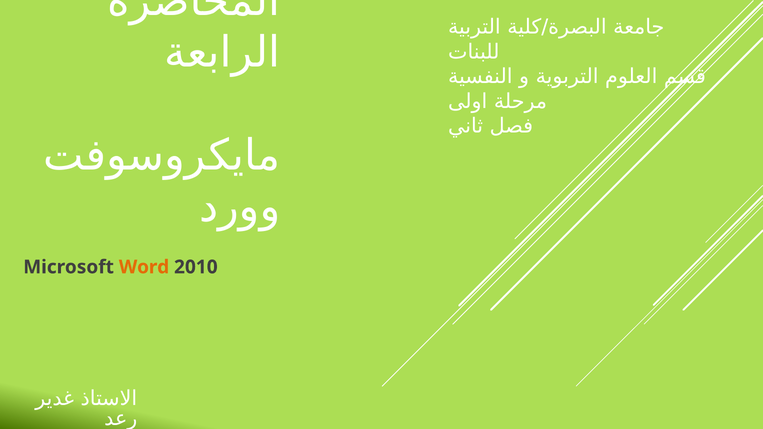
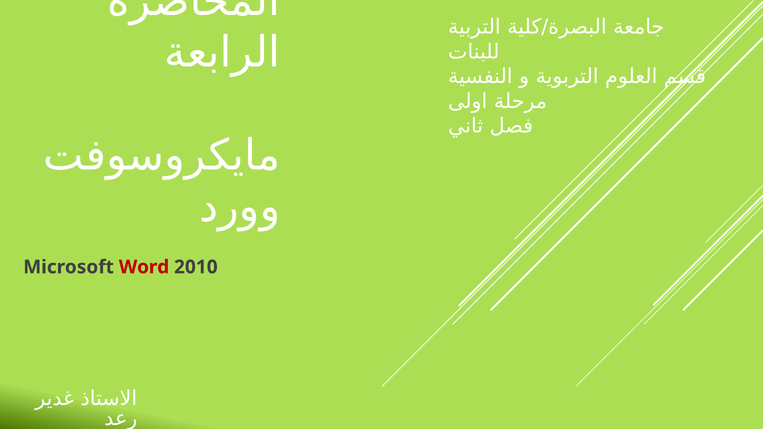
Word colour: orange -> red
